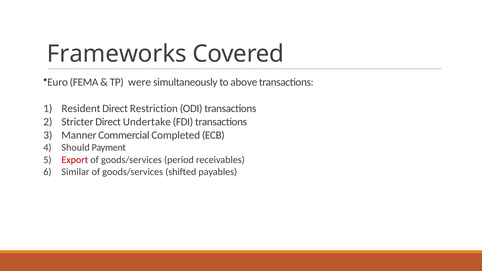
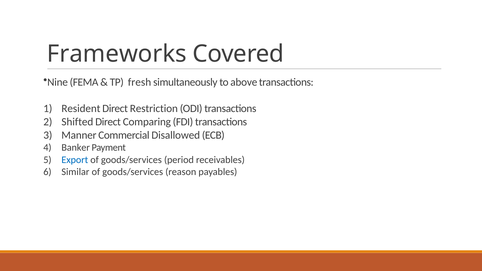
Euro: Euro -> Nine
were: were -> fresh
Stricter: Stricter -> Shifted
Undertake: Undertake -> Comparing
Completed: Completed -> Disallowed
Should: Should -> Banker
Export colour: red -> blue
shifted: shifted -> reason
